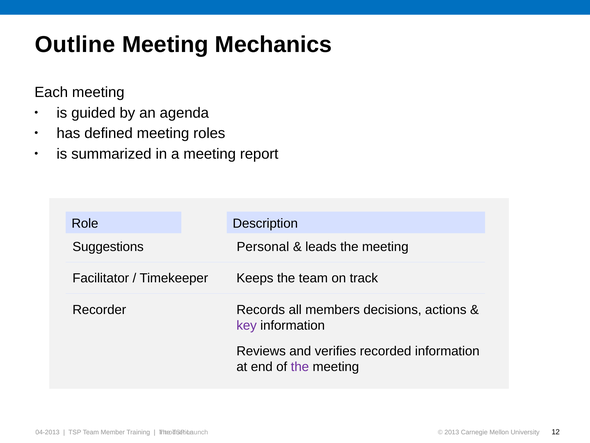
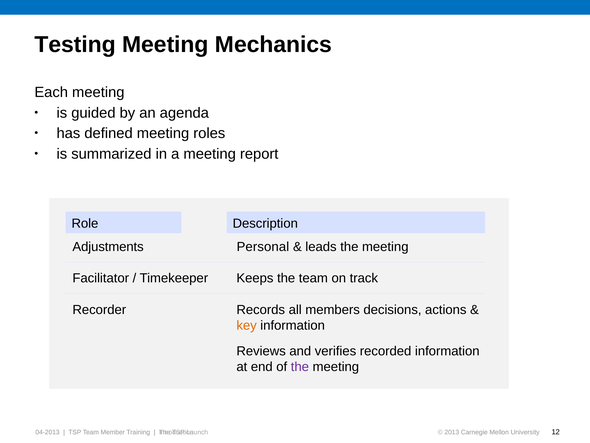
Outline: Outline -> Testing
Suggestions: Suggestions -> Adjustments
key colour: purple -> orange
